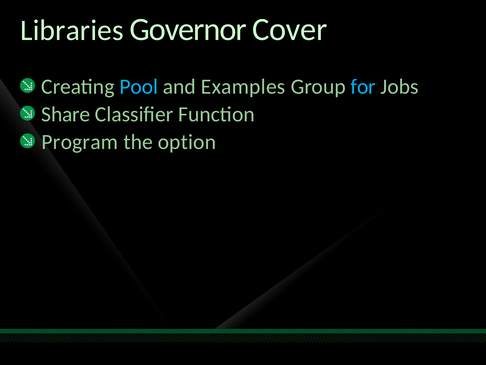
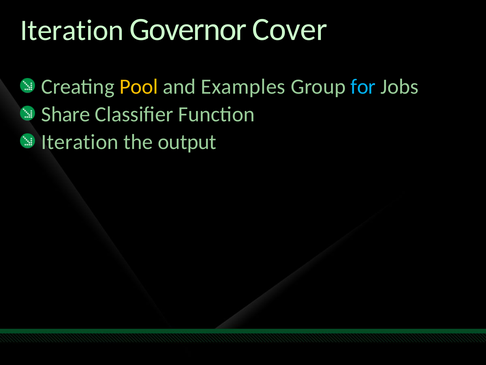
Libraries at (72, 30): Libraries -> Iteration
Pool colour: light blue -> yellow
Program at (80, 142): Program -> Iteration
option: option -> output
